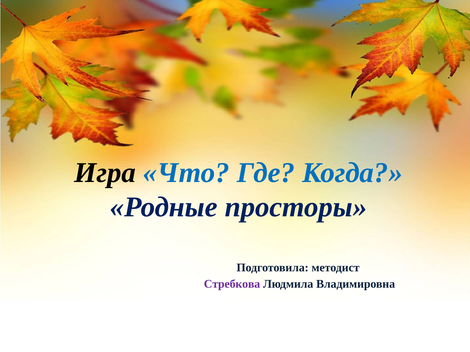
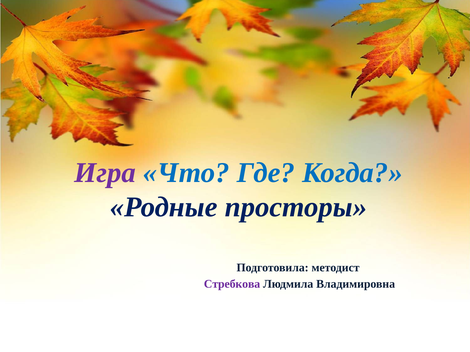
Игра colour: black -> purple
